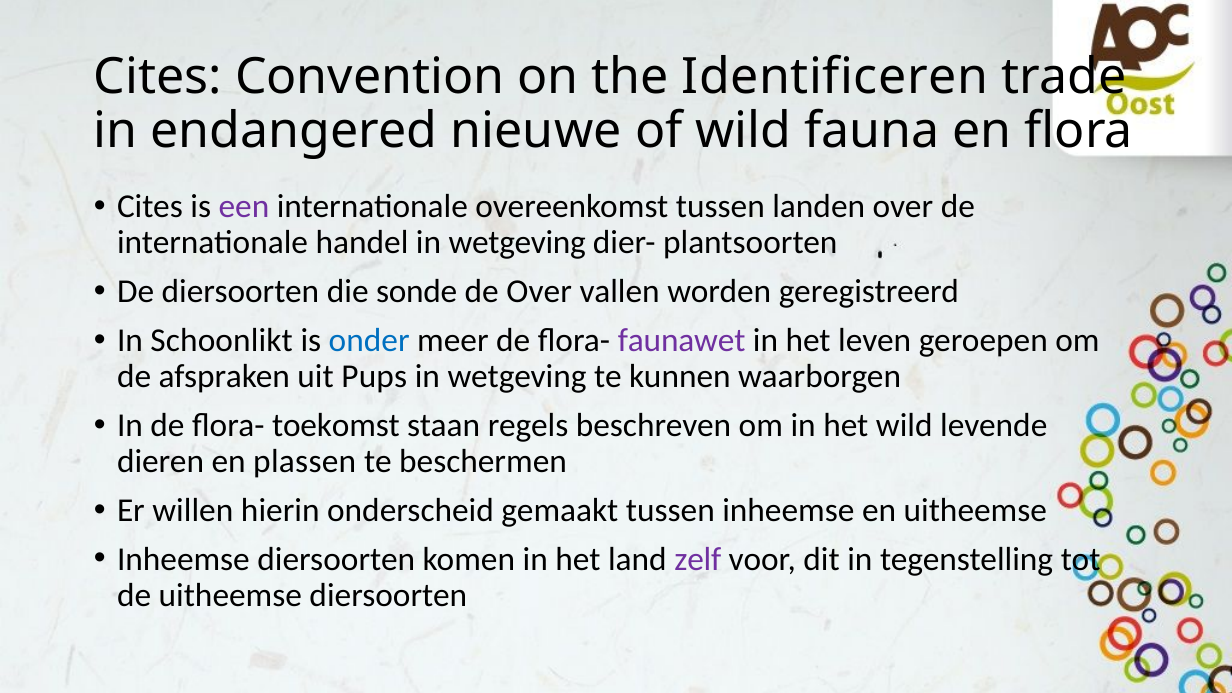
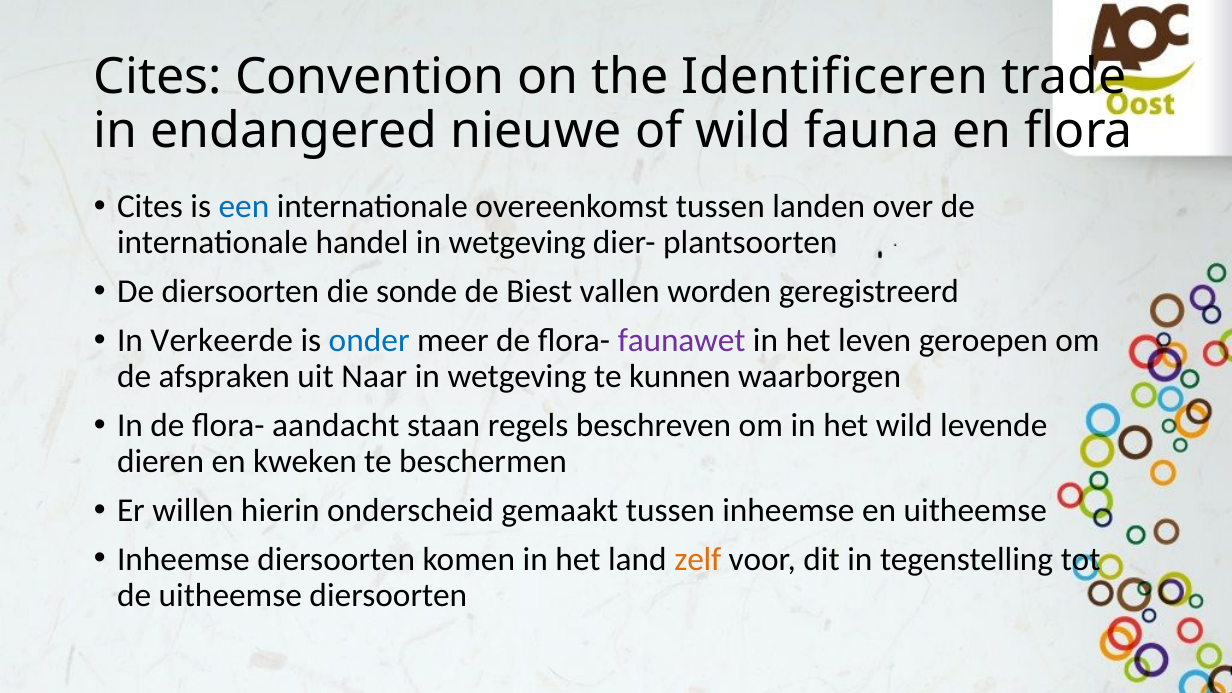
een colour: purple -> blue
de Over: Over -> Biest
Schoonlikt: Schoonlikt -> Verkeerde
Pups: Pups -> Naar
toekomst: toekomst -> aandacht
plassen: plassen -> kweken
zelf colour: purple -> orange
